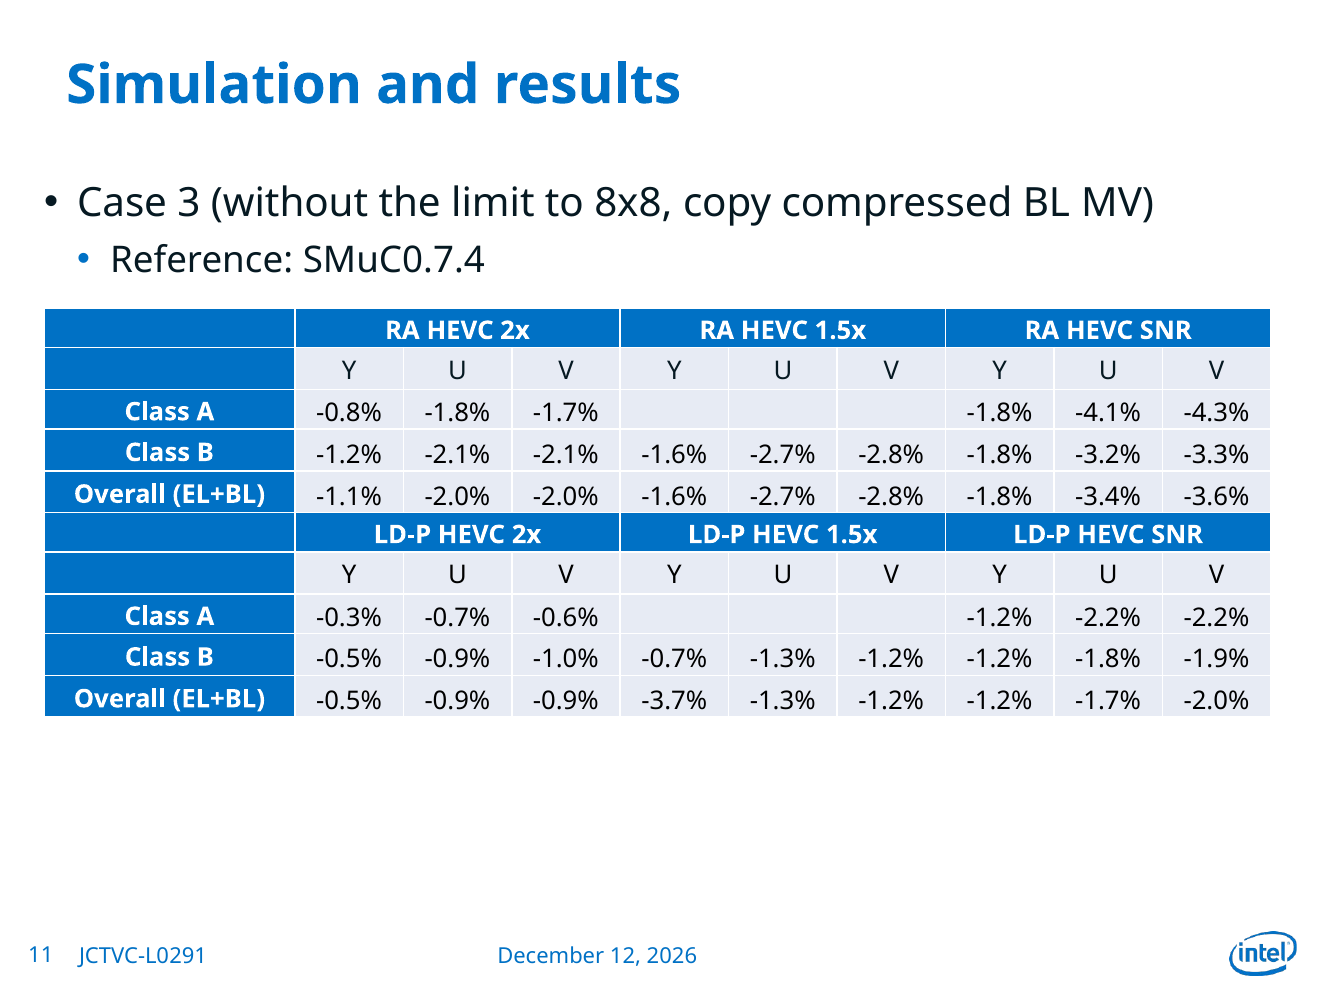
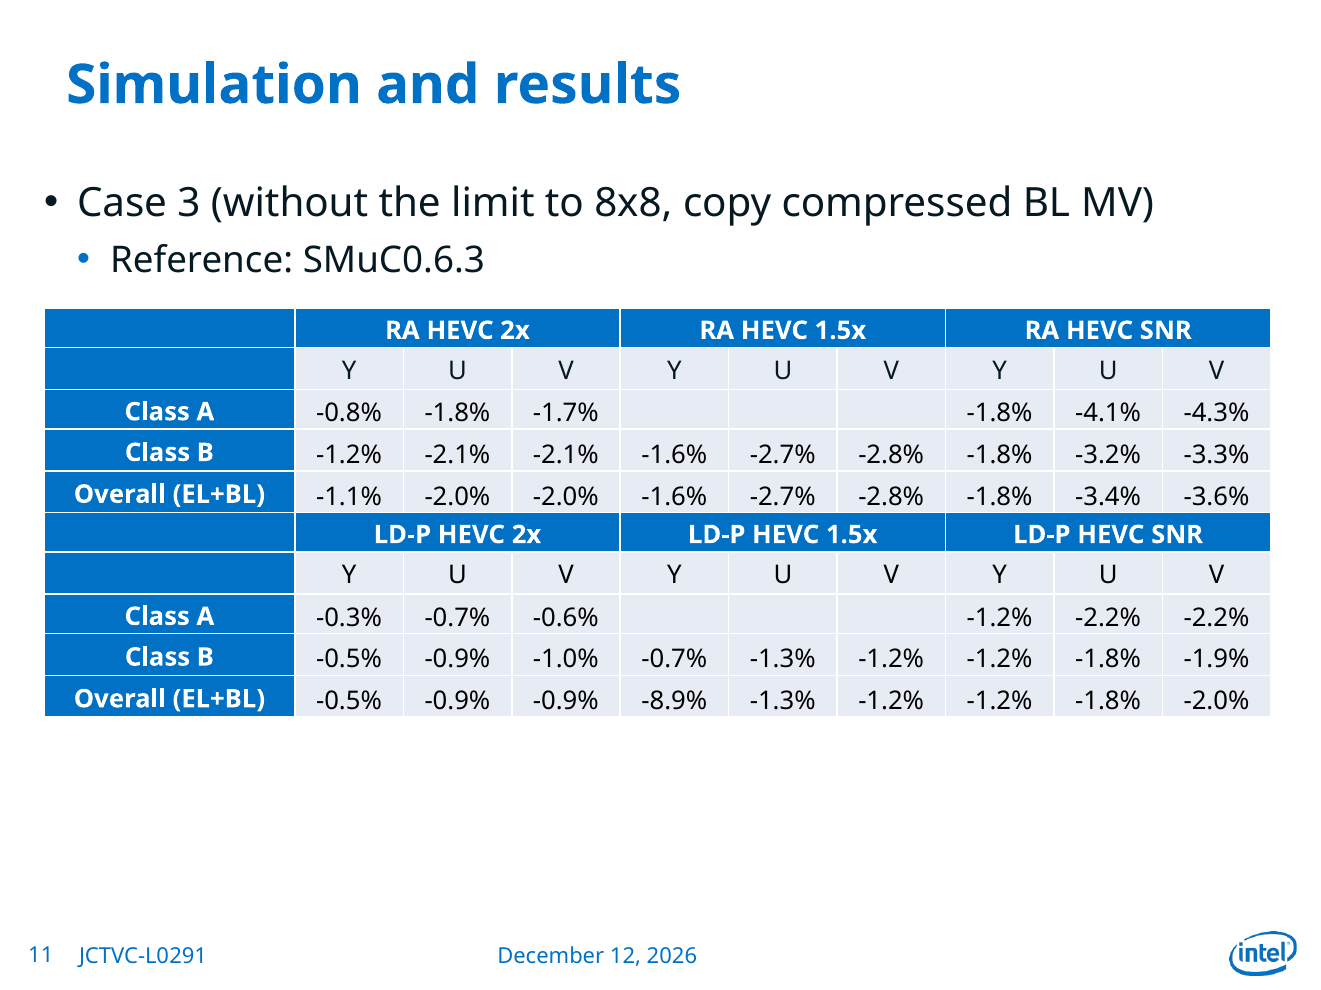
SMuC0.7.4: SMuC0.7.4 -> SMuC0.6.3
-3.7%: -3.7% -> -8.9%
-1.7% at (1108, 702): -1.7% -> -1.8%
